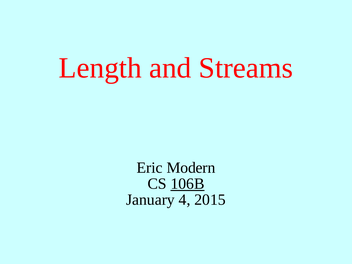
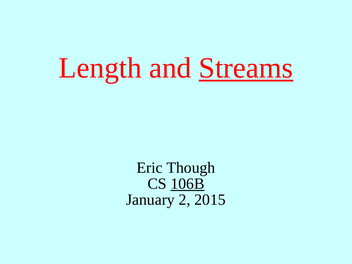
Streams underline: none -> present
Modern: Modern -> Though
4: 4 -> 2
